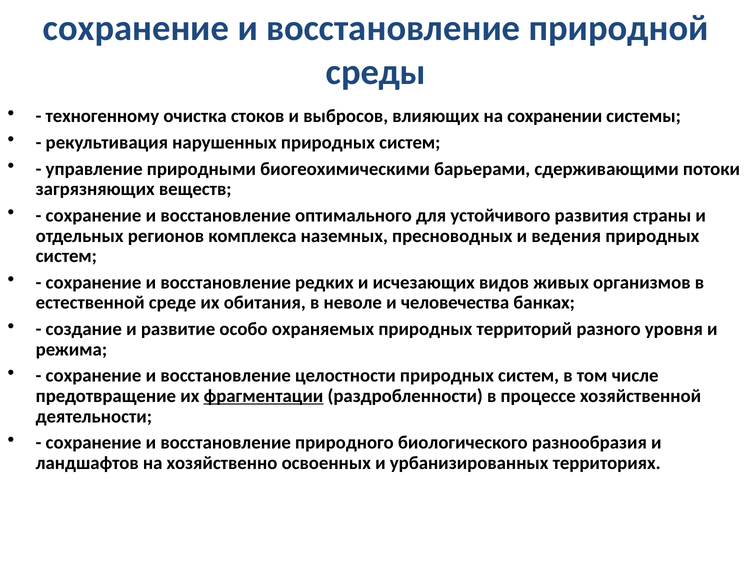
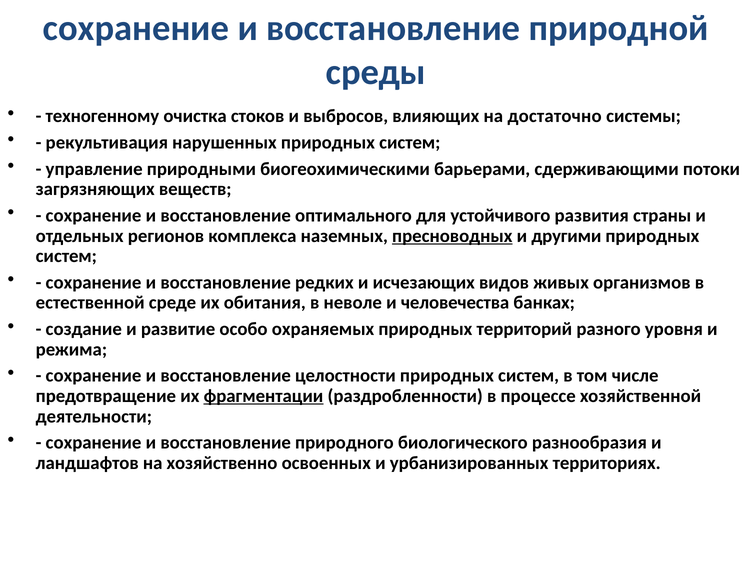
сохранении: сохранении -> достаточно
пресноводных underline: none -> present
ведения: ведения -> другими
